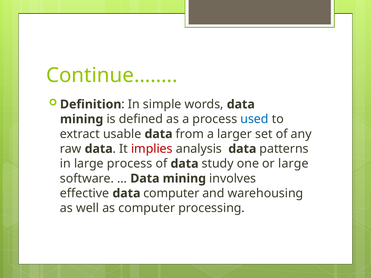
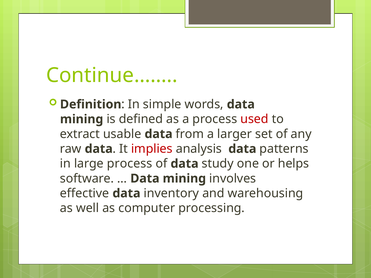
used colour: blue -> red
or large: large -> helps
data computer: computer -> inventory
